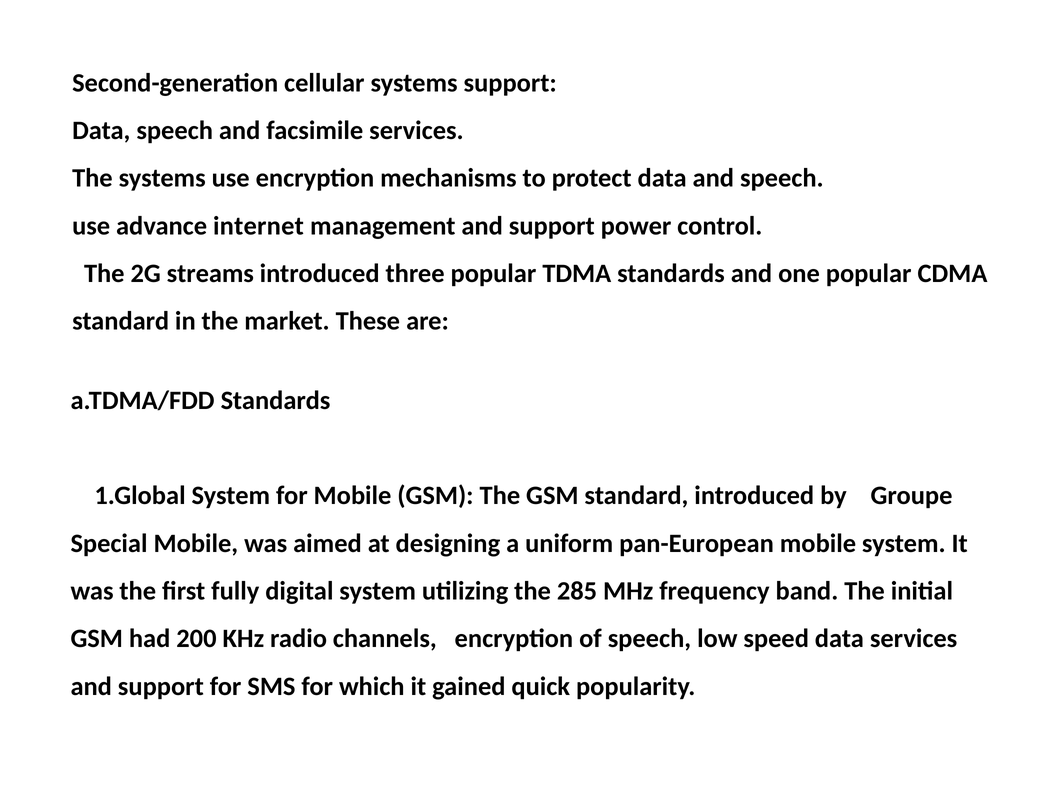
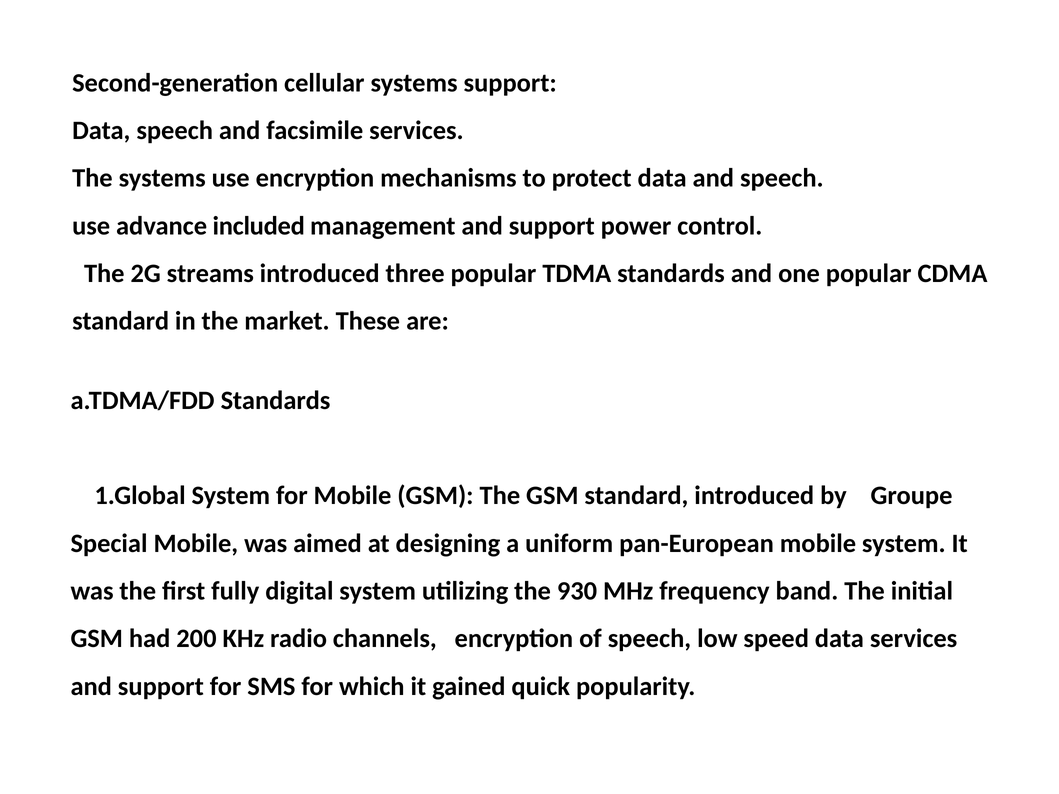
internet: internet -> included
285: 285 -> 930
